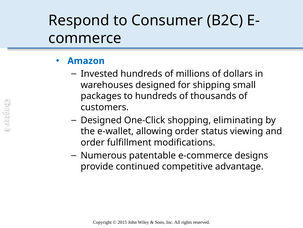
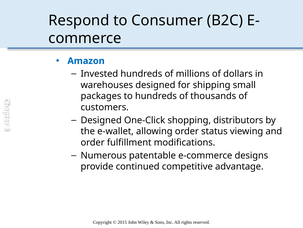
eliminating: eliminating -> distributors
